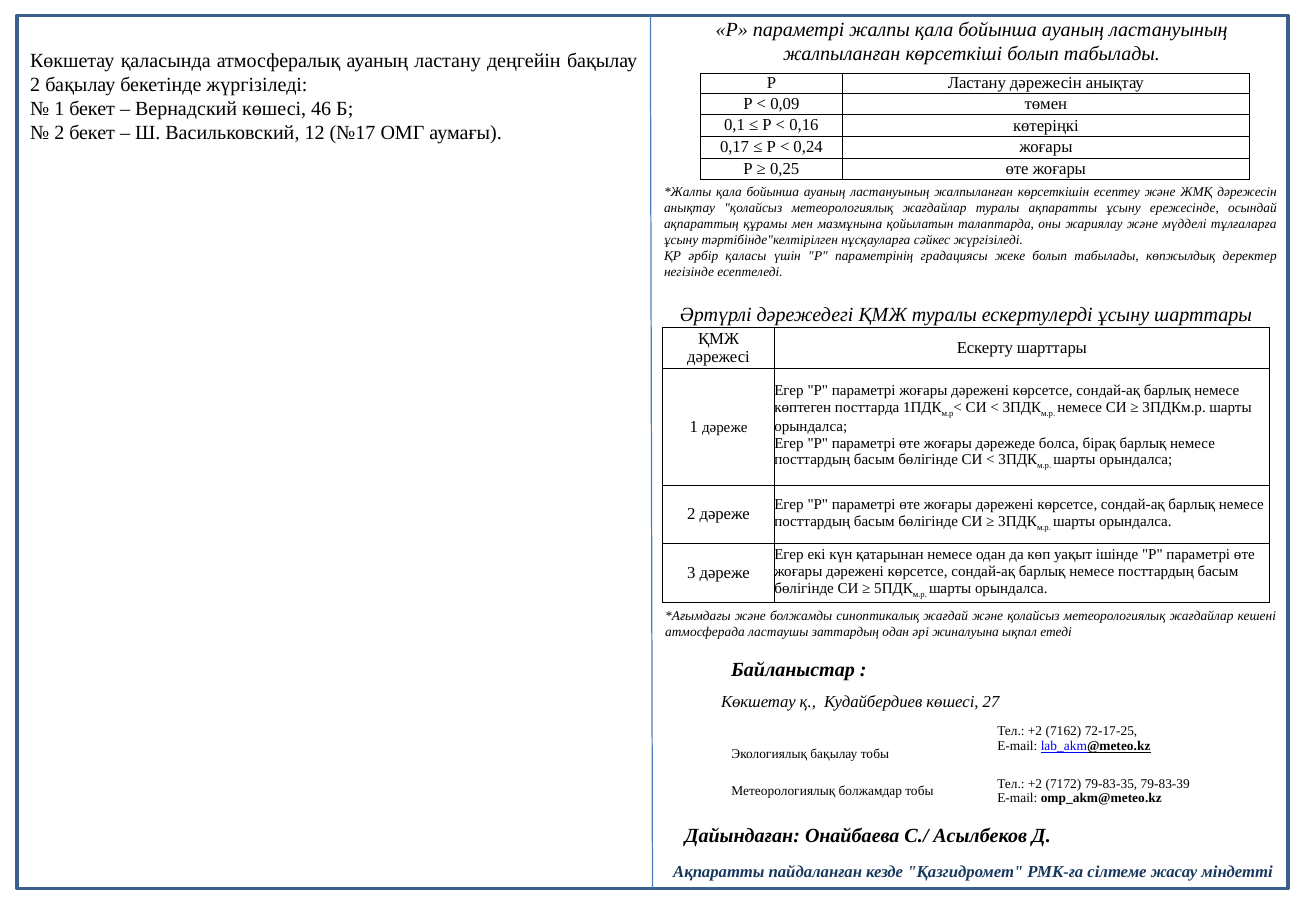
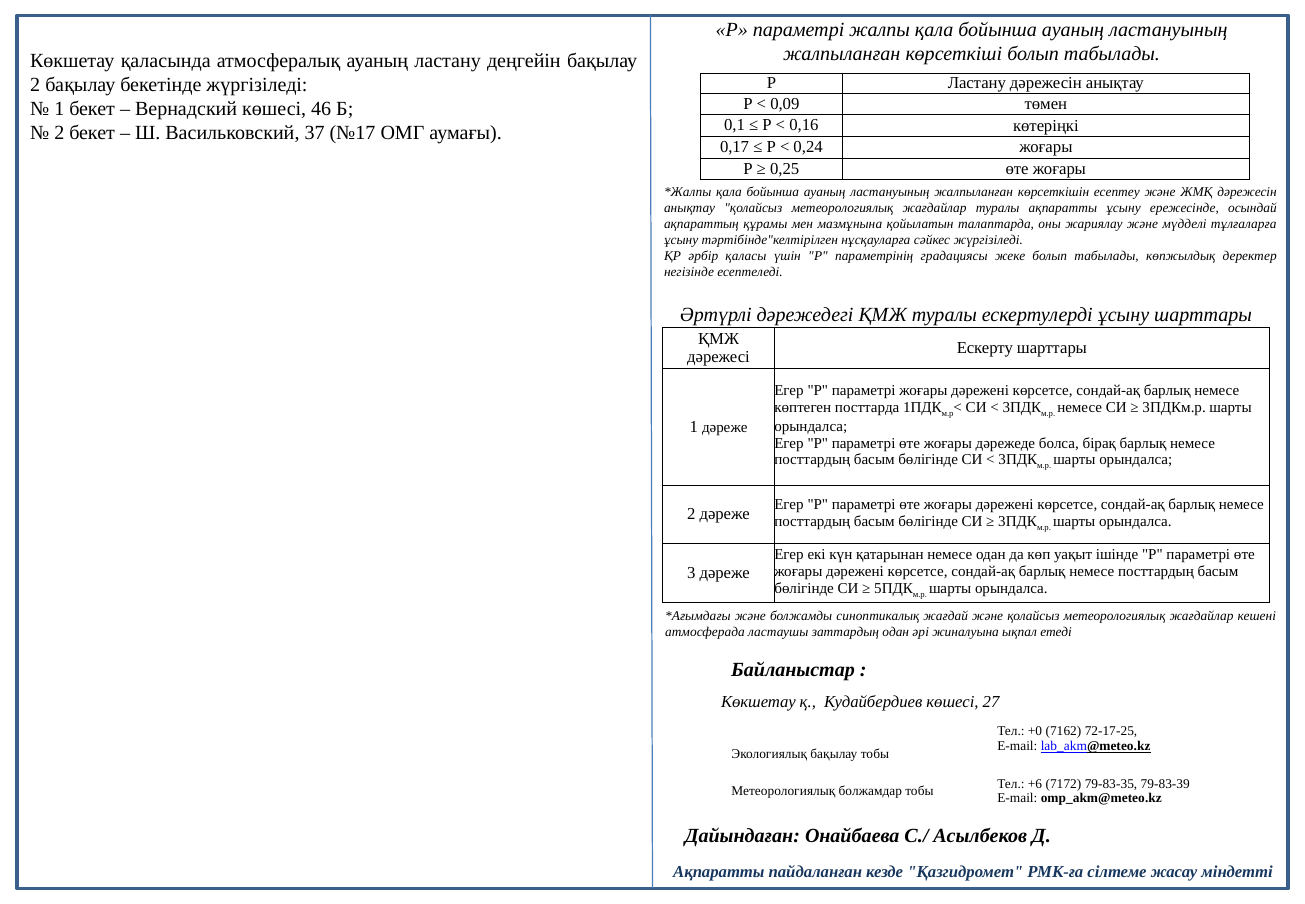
12: 12 -> 37
+2 at (1035, 731): +2 -> +0
+2 at (1035, 783): +2 -> +6
